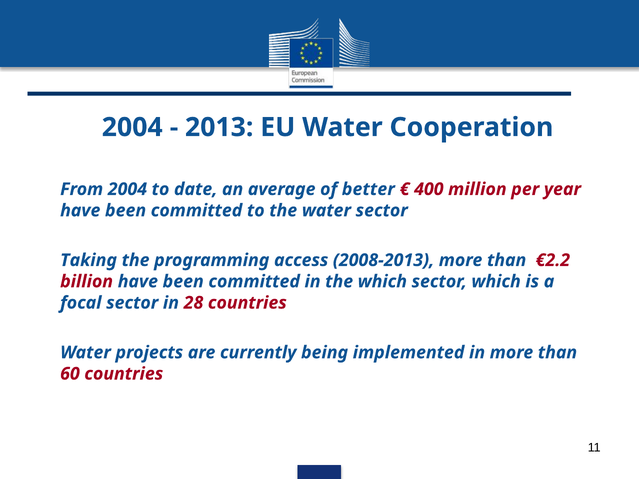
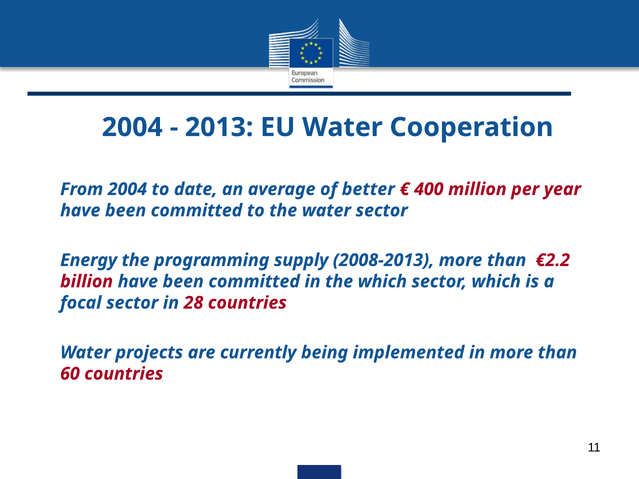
Taking: Taking -> Energy
access: access -> supply
